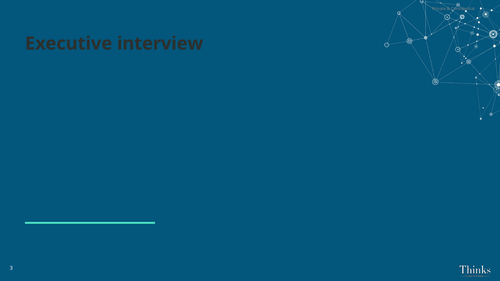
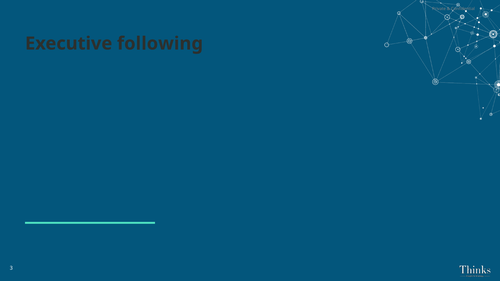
interview: interview -> following
